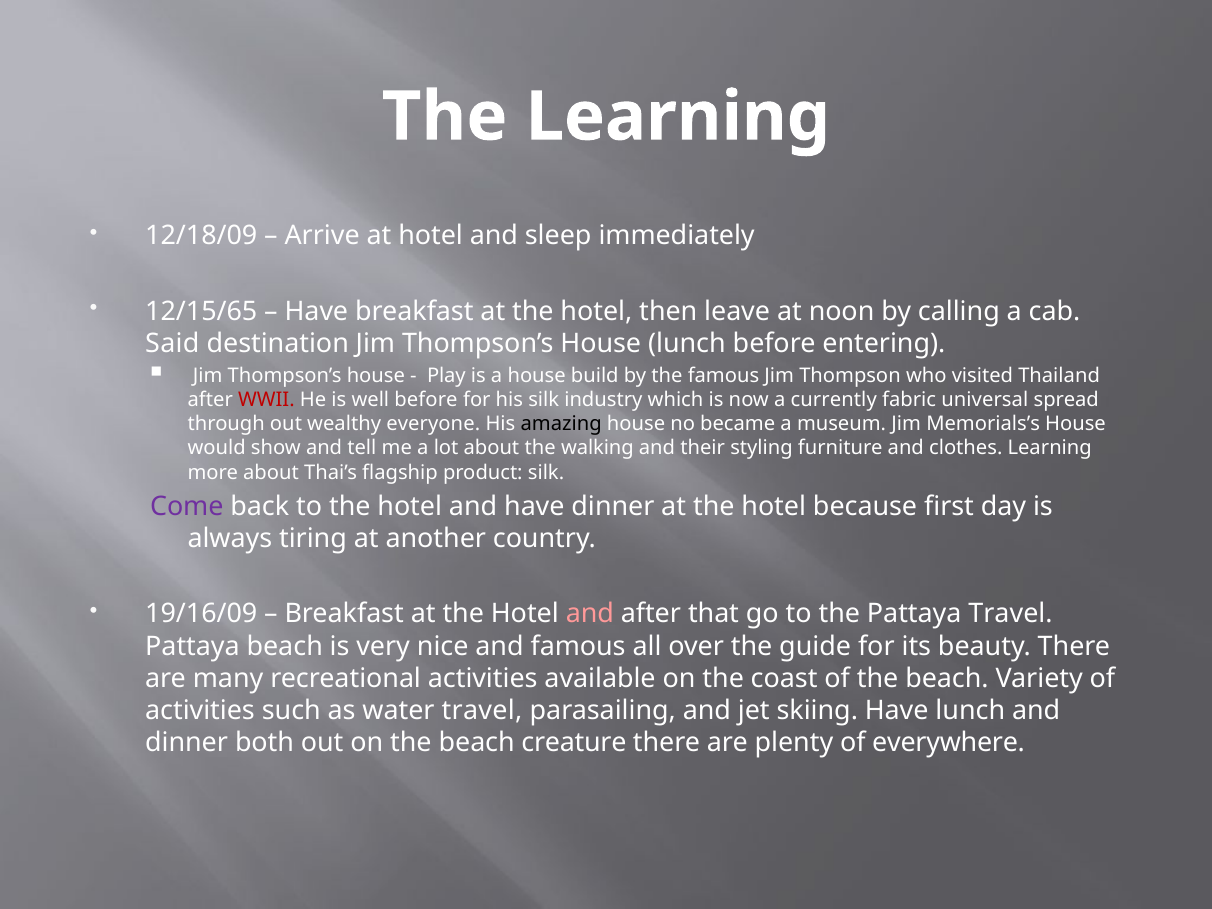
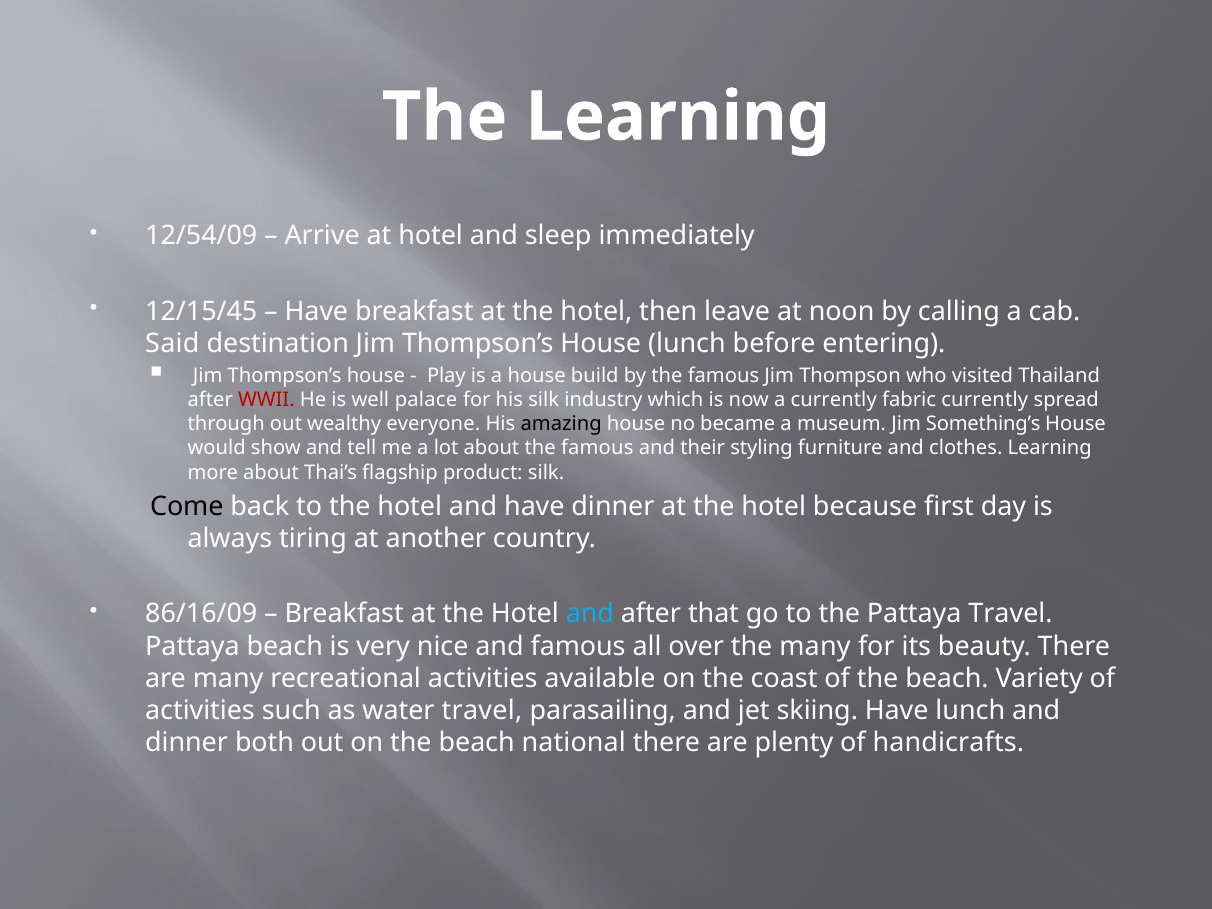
12/18/09: 12/18/09 -> 12/54/09
12/15/65: 12/15/65 -> 12/15/45
well before: before -> palace
fabric universal: universal -> currently
Memorials’s: Memorials’s -> Something’s
about the walking: walking -> famous
Come colour: purple -> black
19/16/09: 19/16/09 -> 86/16/09
and at (590, 614) colour: pink -> light blue
the guide: guide -> many
creature: creature -> national
everywhere: everywhere -> handicrafts
